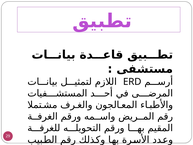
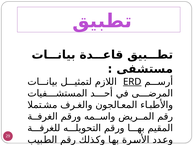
ERD underline: none -> present
